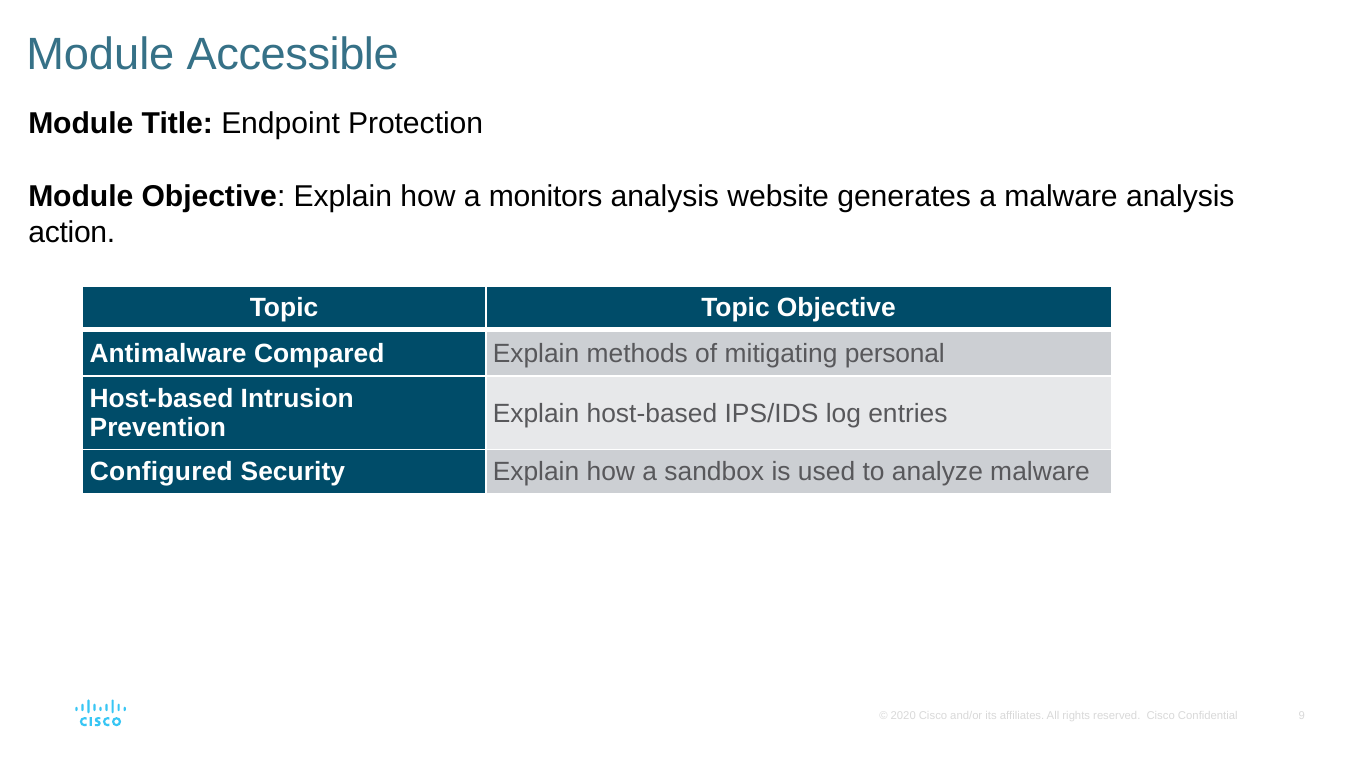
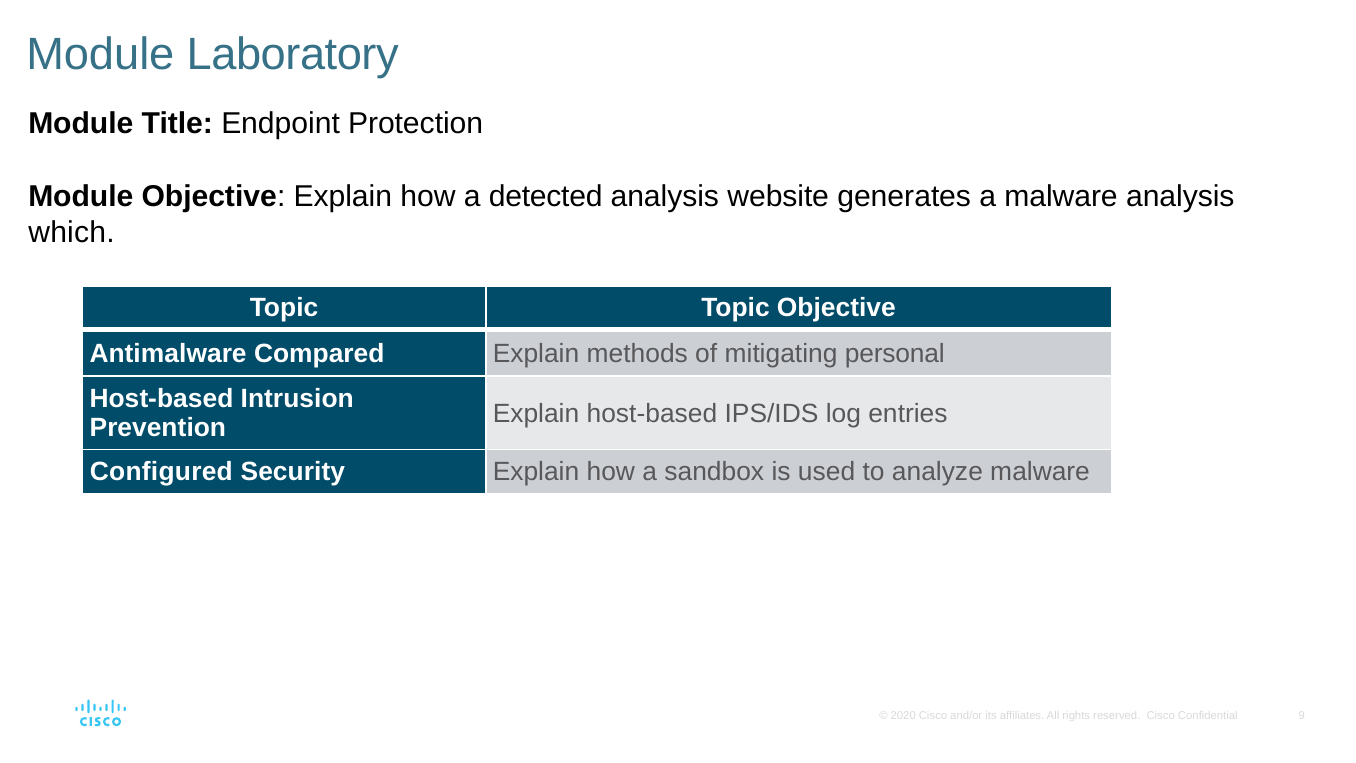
Accessible: Accessible -> Laboratory
monitors: monitors -> detected
action: action -> which
